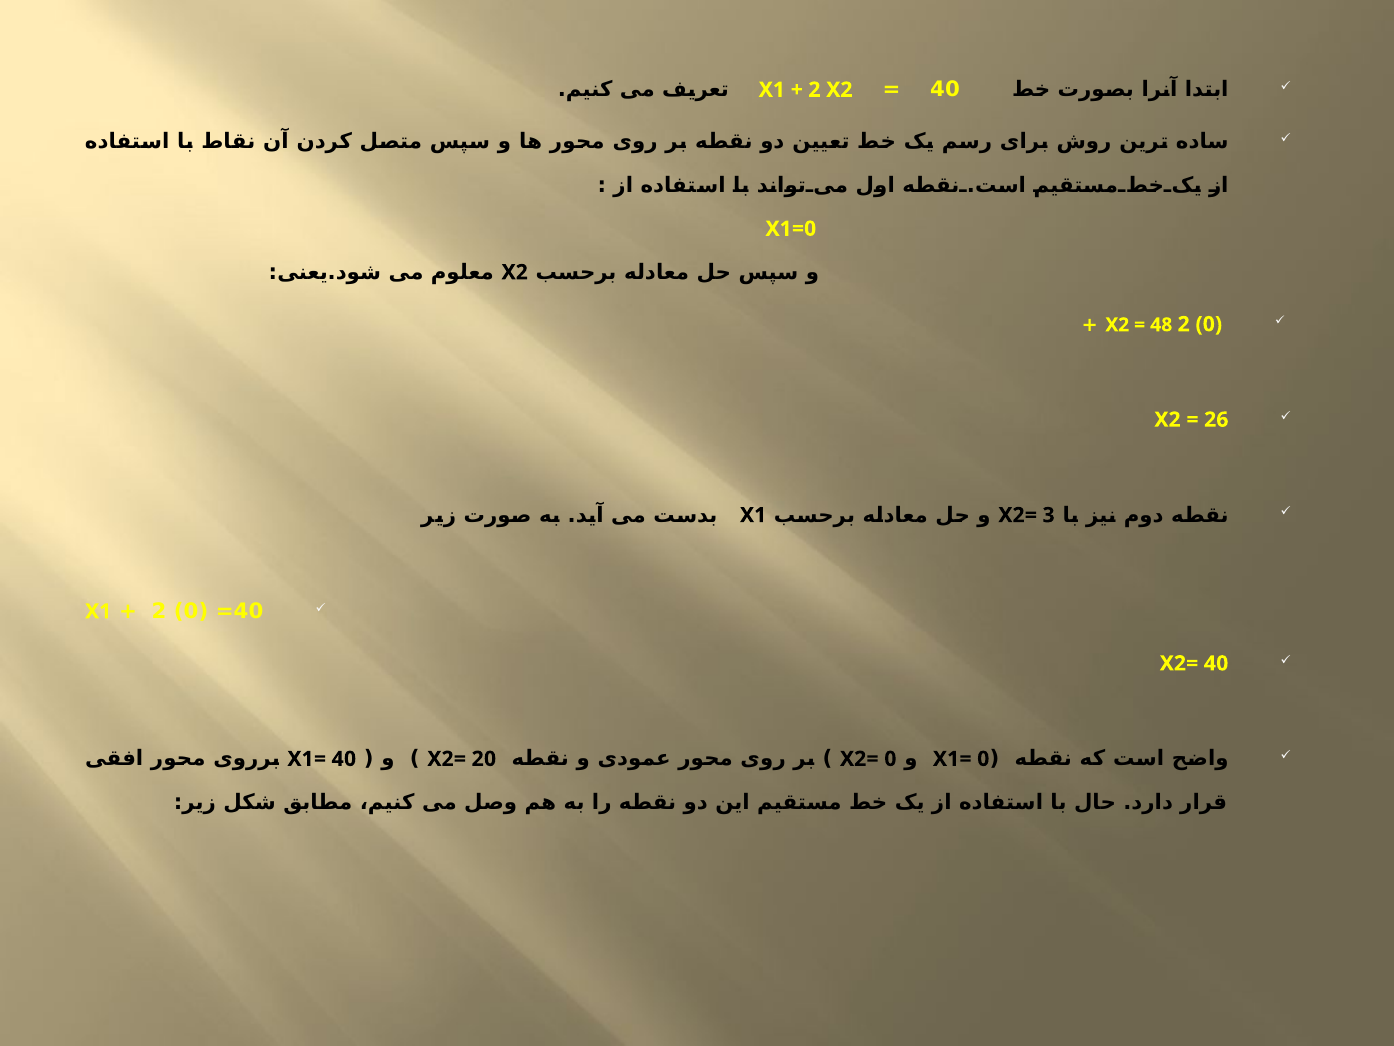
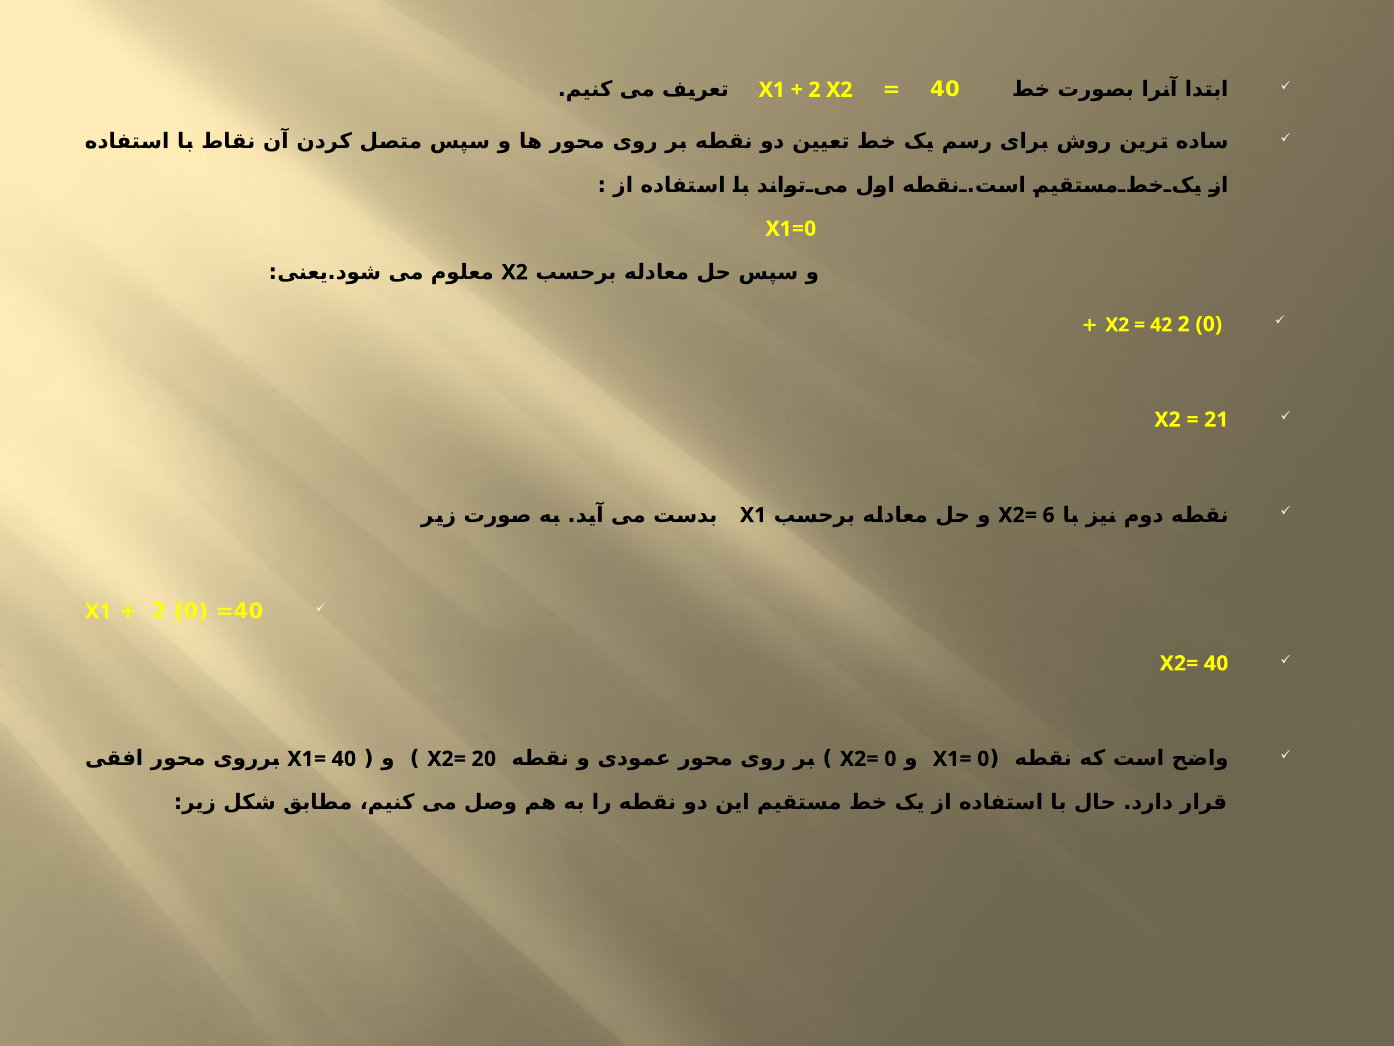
48: 48 -> 42
26: 26 -> 21
3: 3 -> 6
